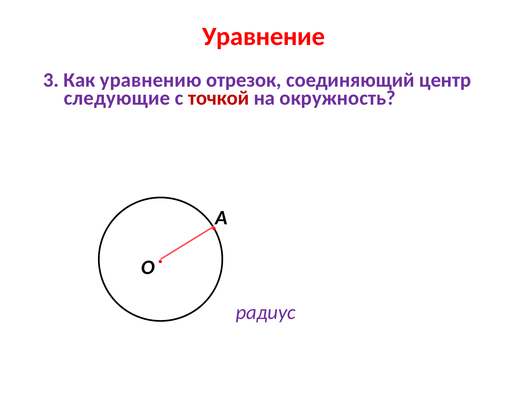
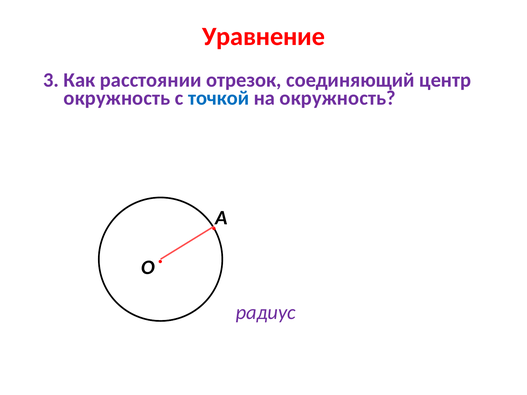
уравнению: уравнению -> расстоянии
следующие at (117, 98): следующие -> окружность
точкой colour: red -> blue
